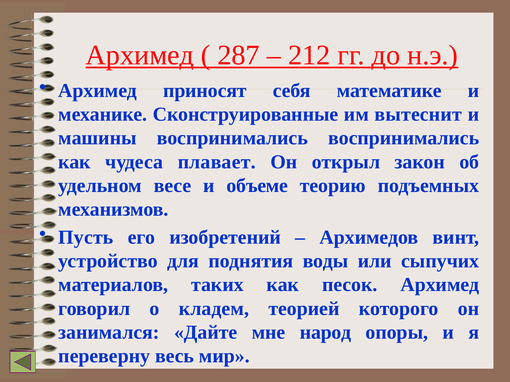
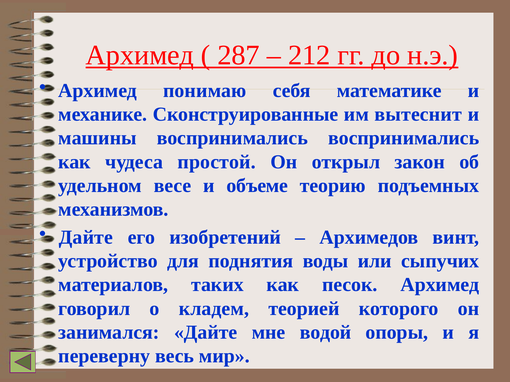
приносят: приносят -> понимаю
плавает: плавает -> простой
Пусть at (86, 238): Пусть -> Дайте
народ: народ -> водой
